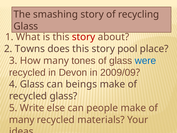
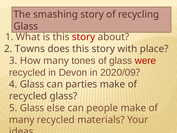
pool: pool -> with
were colour: blue -> red
2009/09: 2009/09 -> 2020/09
beings: beings -> parties
5 Write: Write -> Glass
